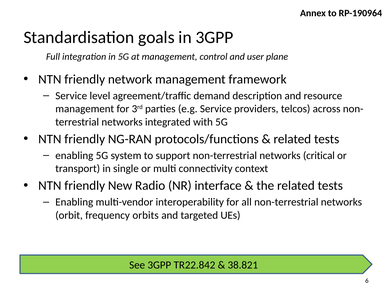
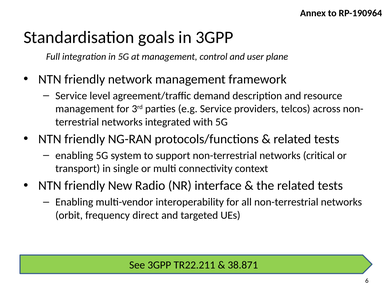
orbits: orbits -> direct
TR22.842: TR22.842 -> TR22.211
38.821: 38.821 -> 38.871
